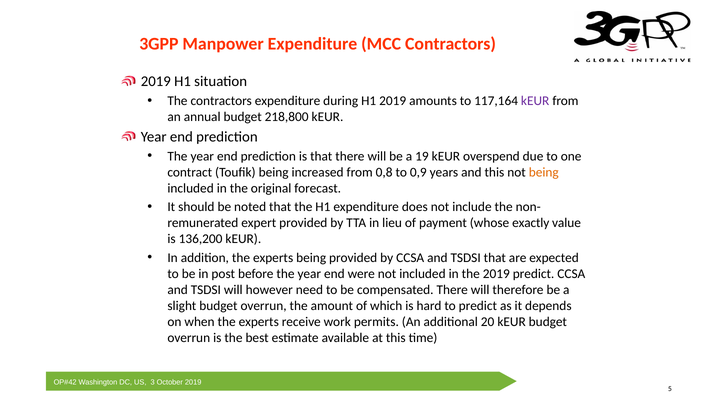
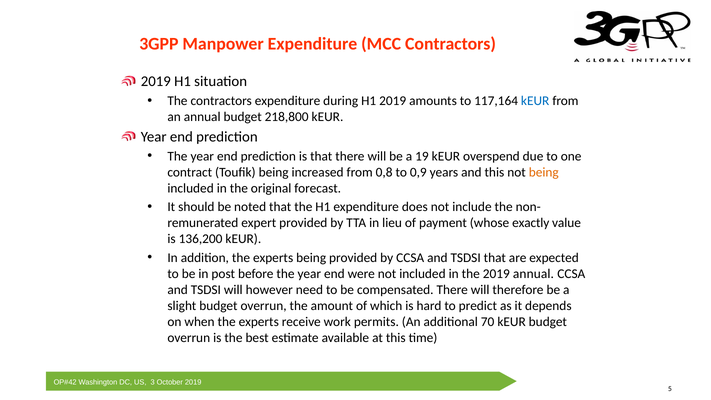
kEUR at (535, 101) colour: purple -> blue
2019 predict: predict -> annual
20: 20 -> 70
